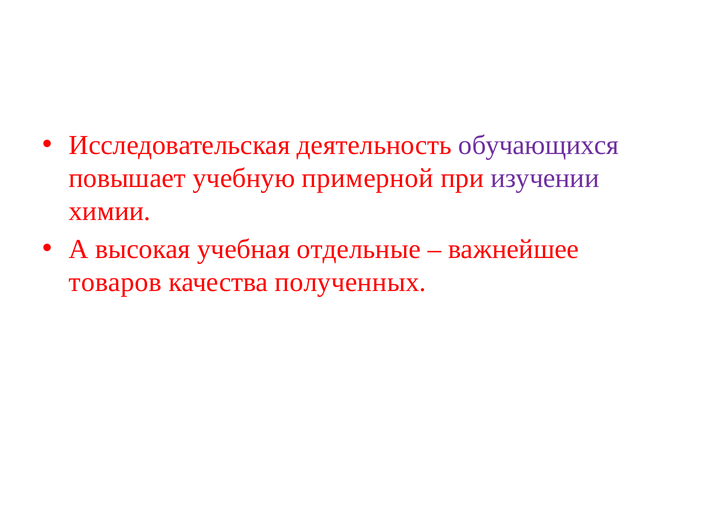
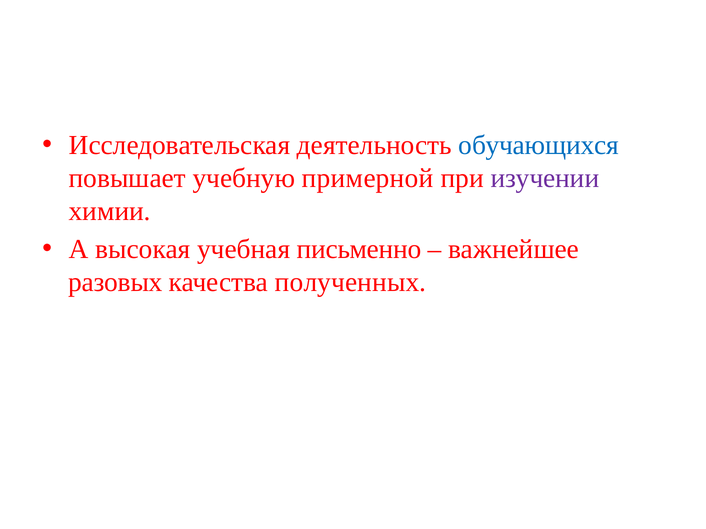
обучающихся colour: purple -> blue
отдельные: отдельные -> письменно
товаров: товаров -> разовых
